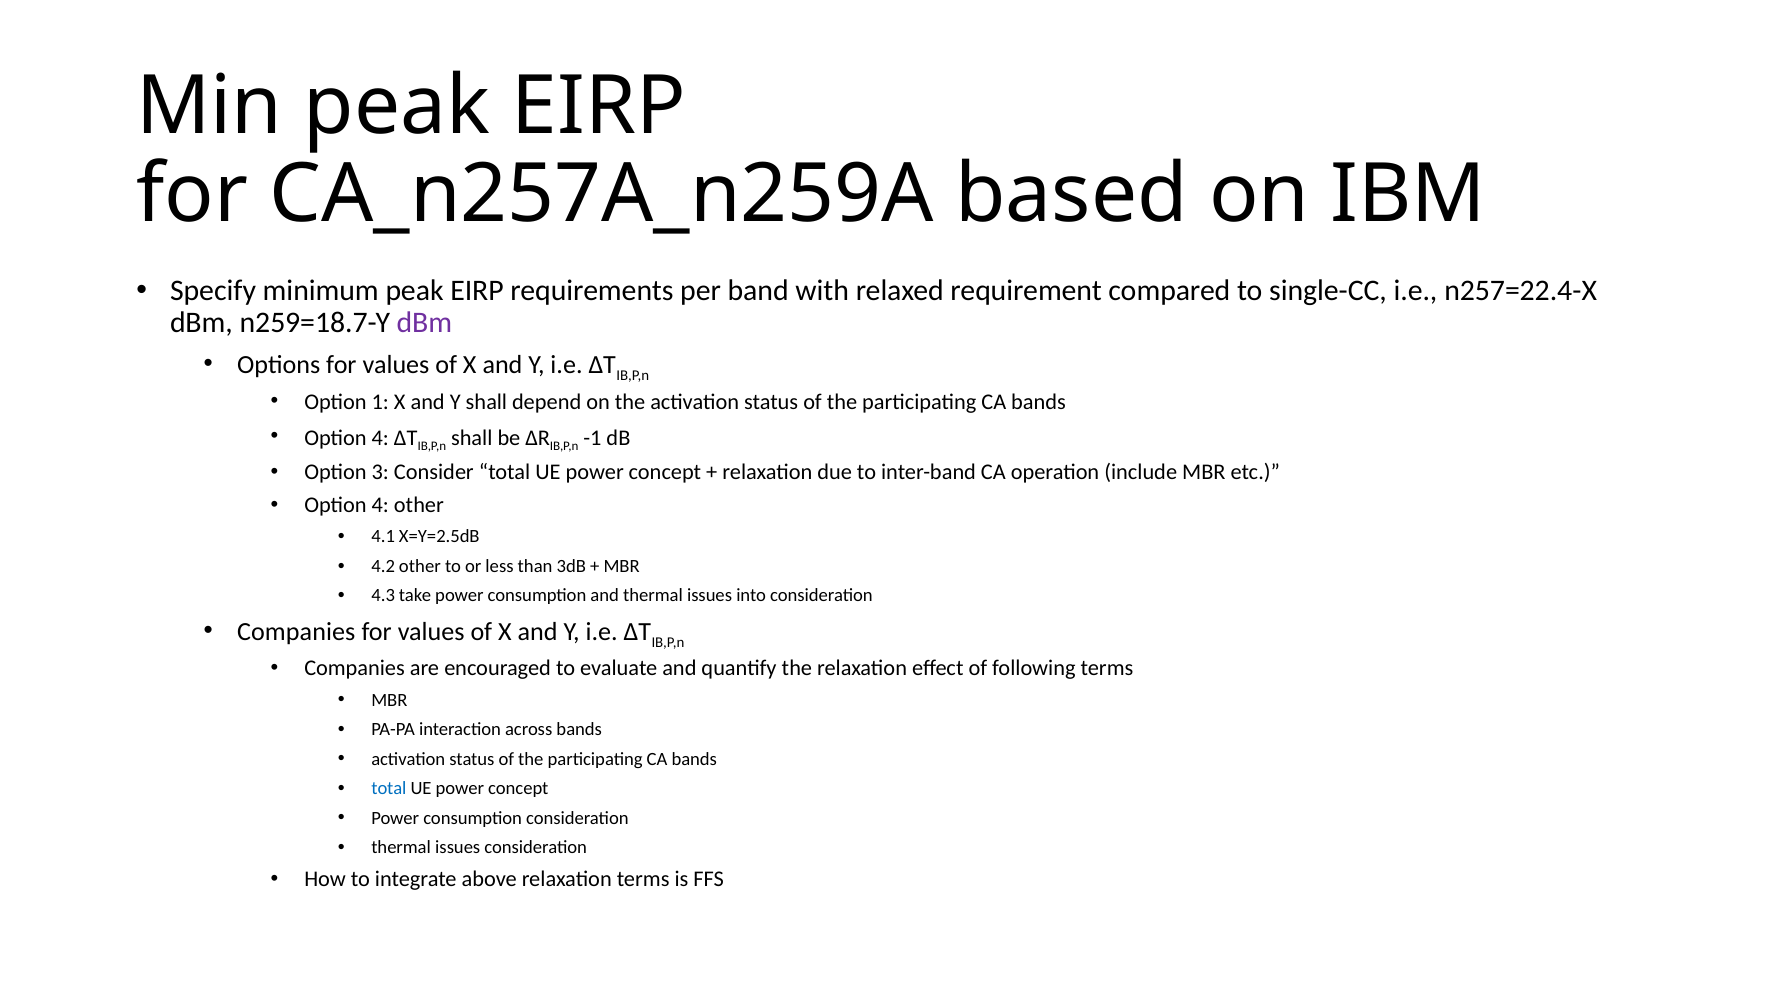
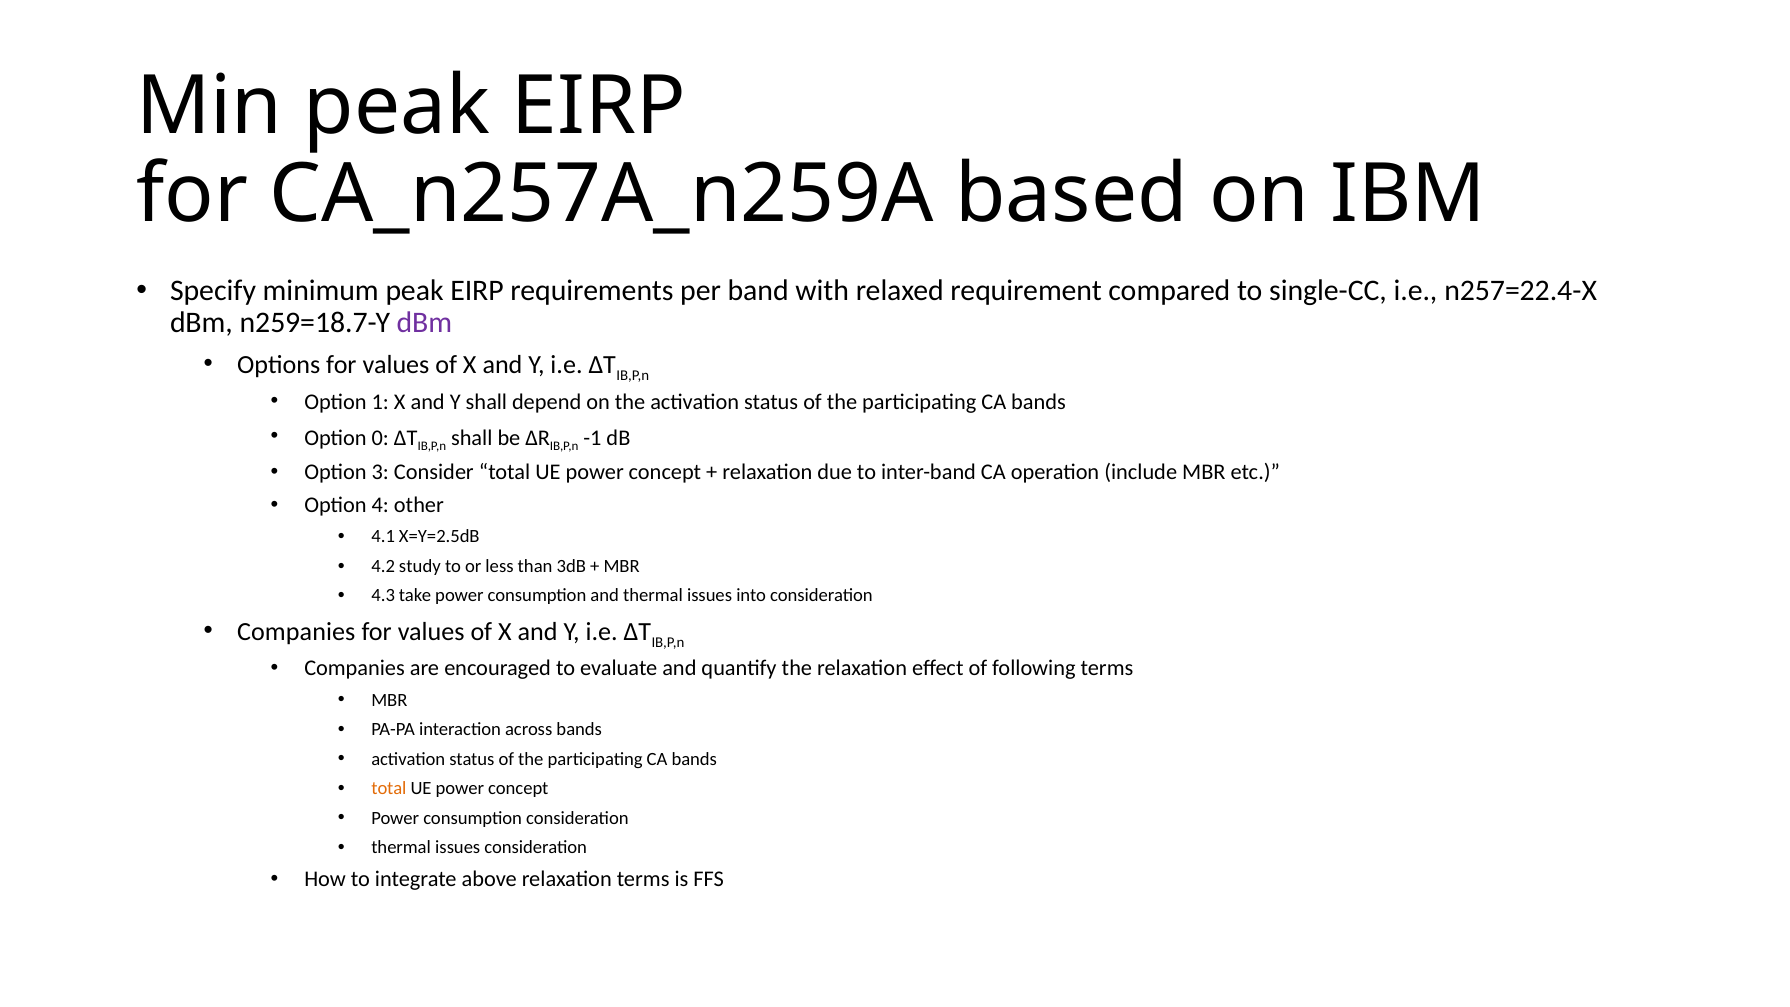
4 at (380, 438): 4 -> 0
4.2 other: other -> study
total at (389, 788) colour: blue -> orange
